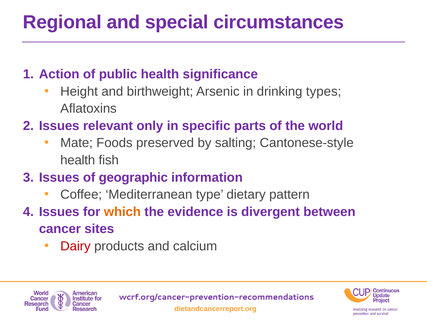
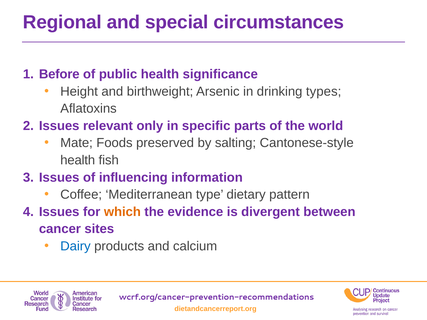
Action: Action -> Before
geographic: geographic -> influencing
Dairy colour: red -> blue
